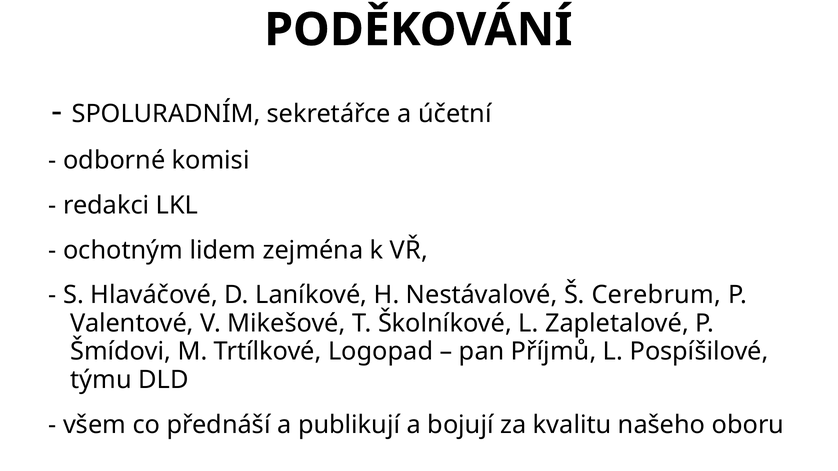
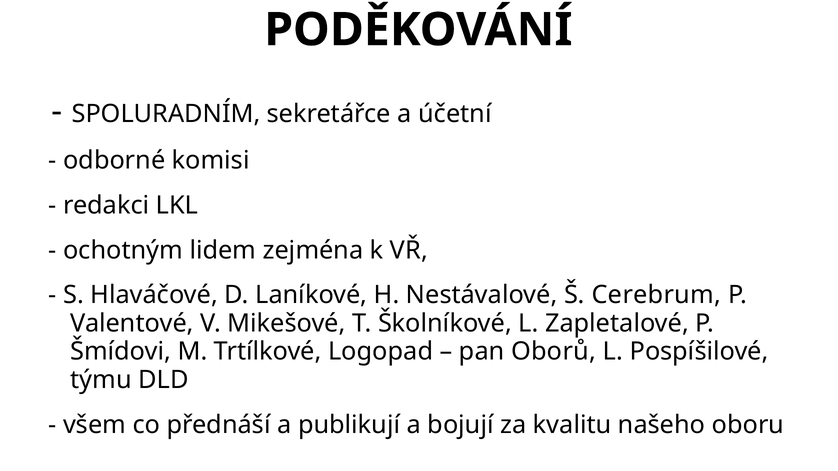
Příjmů: Příjmů -> Oborů
